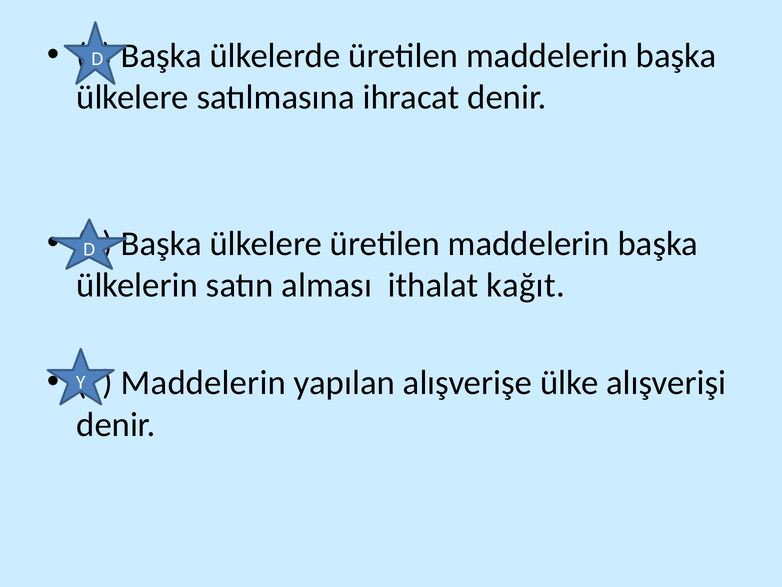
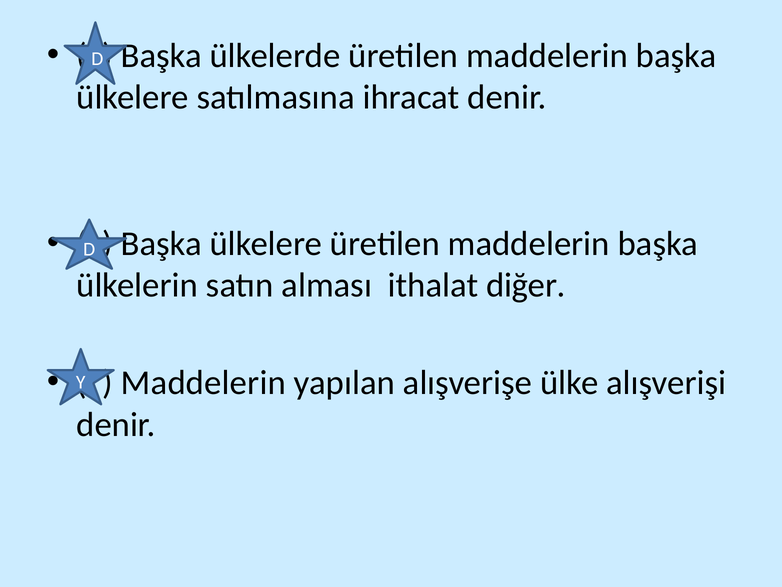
kağıt: kağıt -> diğer
